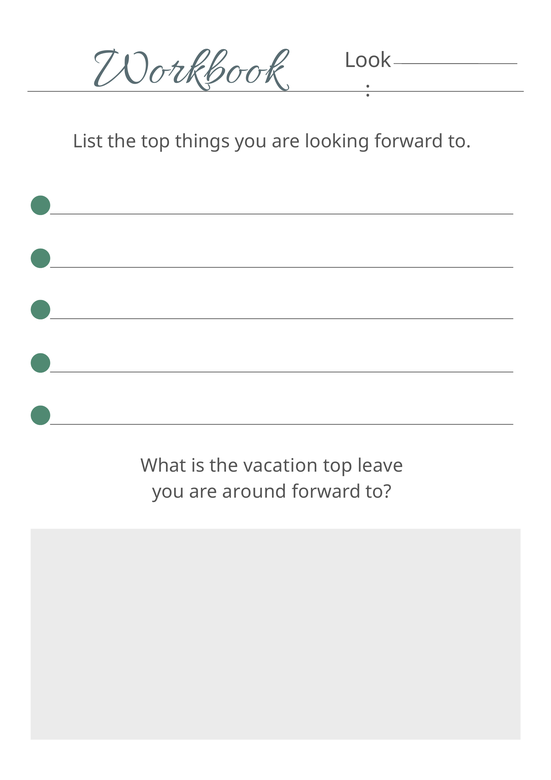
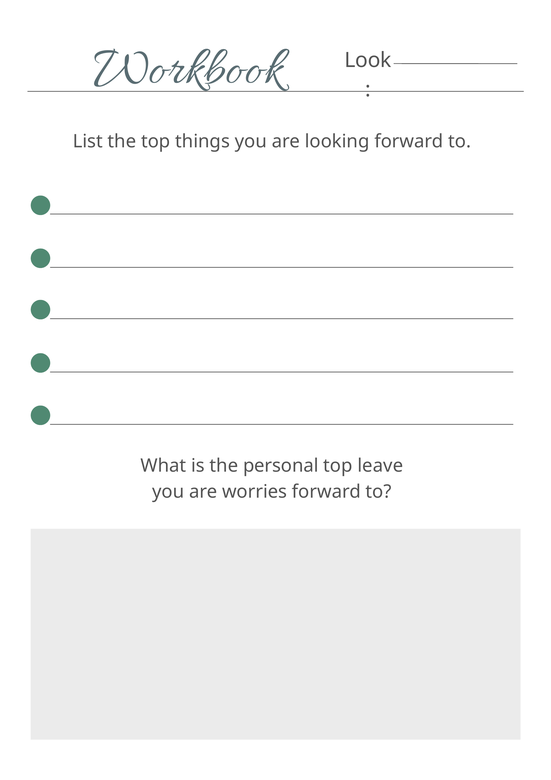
vacation: vacation -> personal
around: around -> worries
